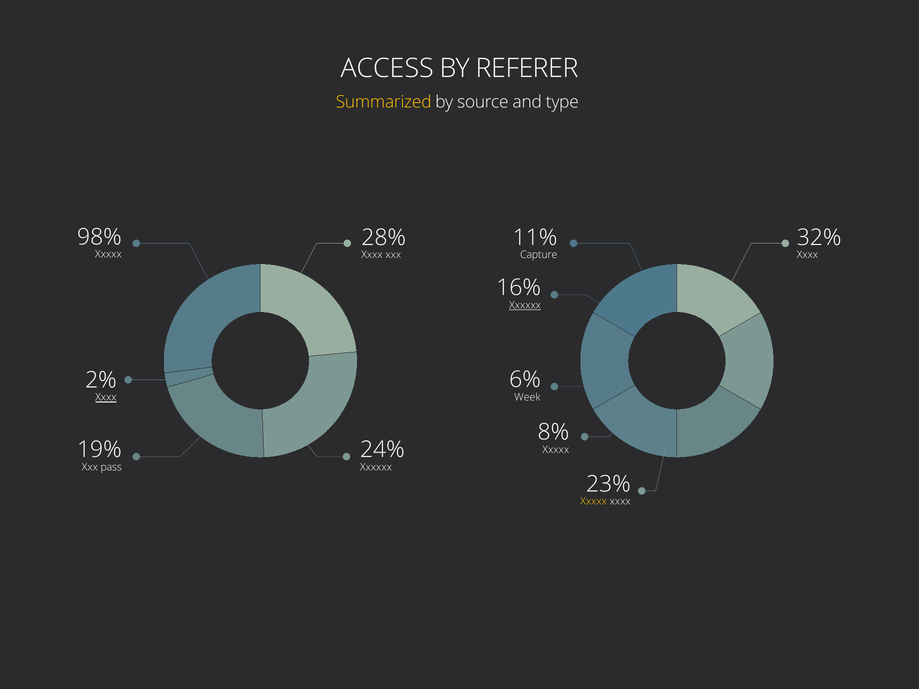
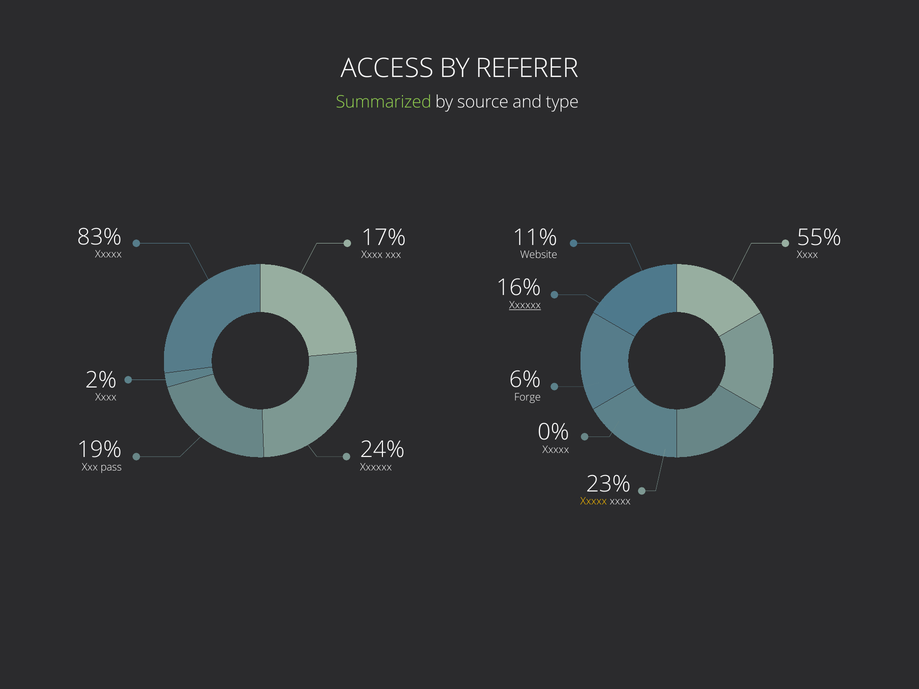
Summarized colour: yellow -> light green
98%: 98% -> 83%
28%: 28% -> 17%
32%: 32% -> 55%
Capture: Capture -> Website
Week: Week -> Forge
Xxxx at (106, 398) underline: present -> none
8%: 8% -> 0%
